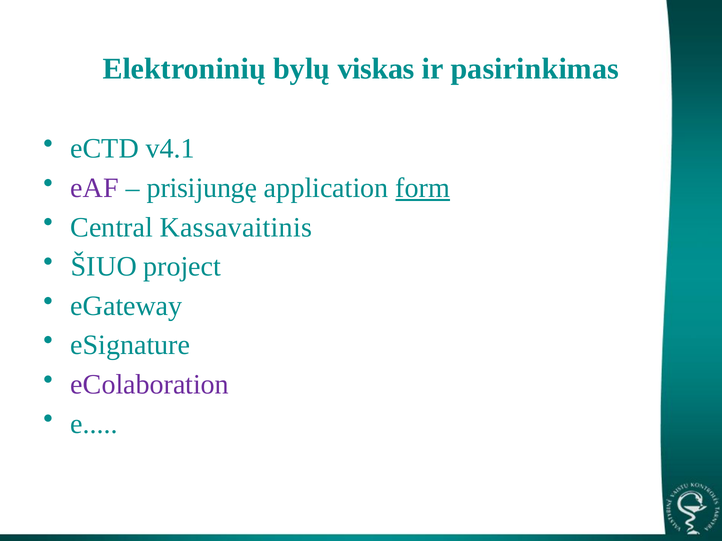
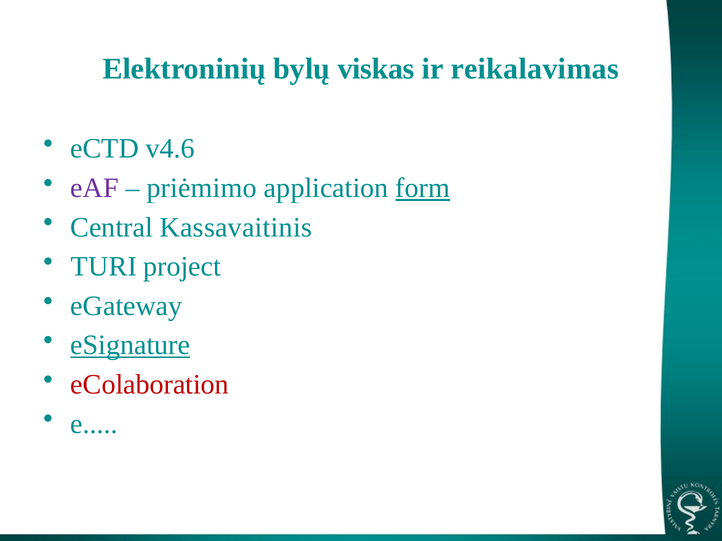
pasirinkimas: pasirinkimas -> reikalavimas
v4.1: v4.1 -> v4.6
prisijungę: prisijungę -> priėmimo
ŠIUO: ŠIUO -> TURI
eSignature underline: none -> present
eColaboration colour: purple -> red
